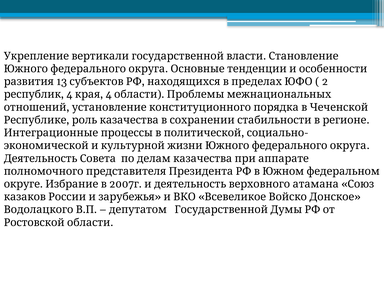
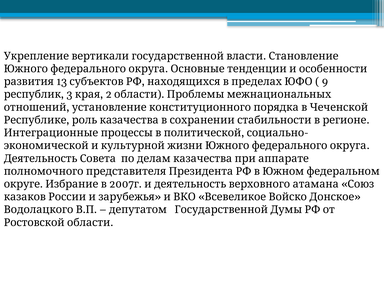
2: 2 -> 9
4 at (69, 94): 4 -> 3
4 at (109, 94): 4 -> 2
